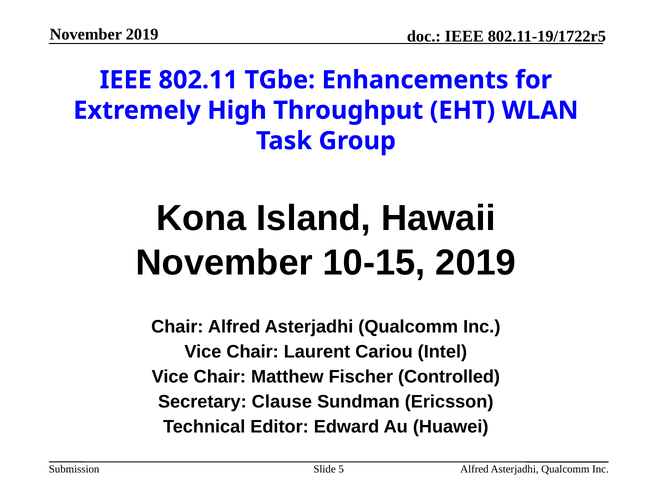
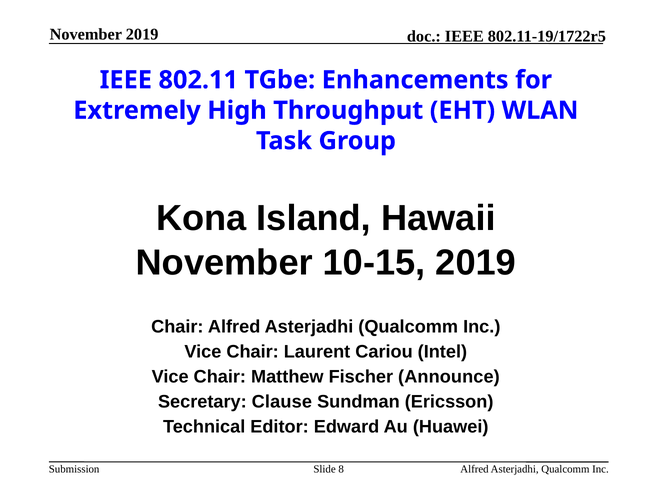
Controlled: Controlled -> Announce
5: 5 -> 8
